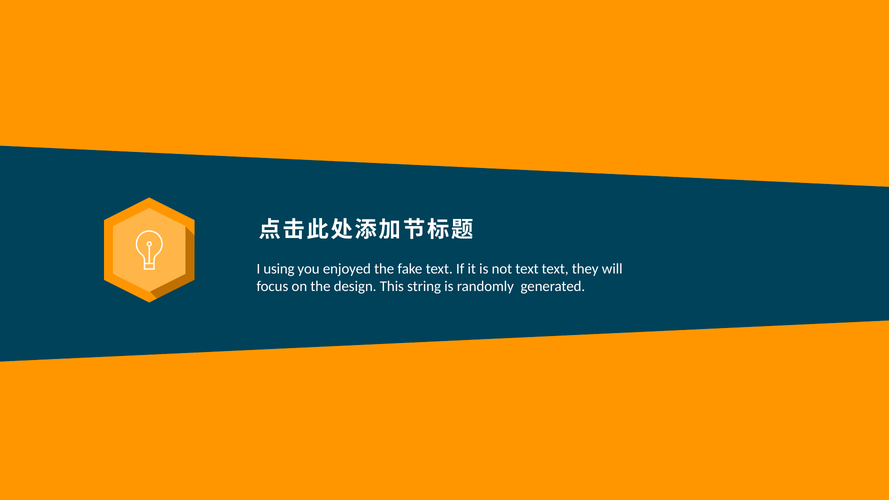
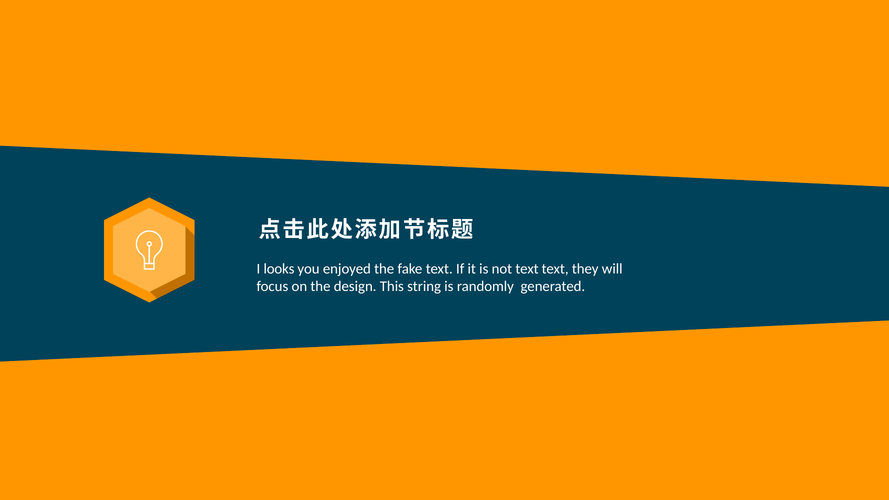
using: using -> looks
